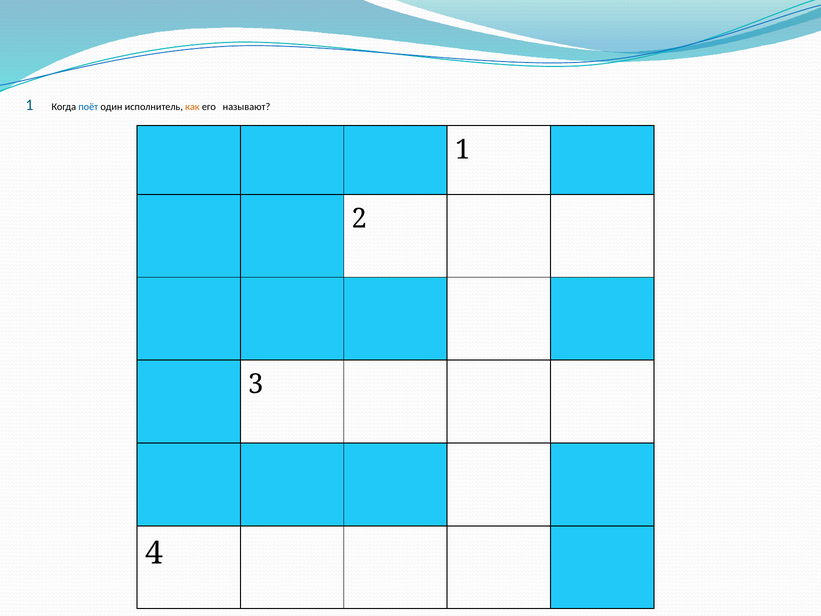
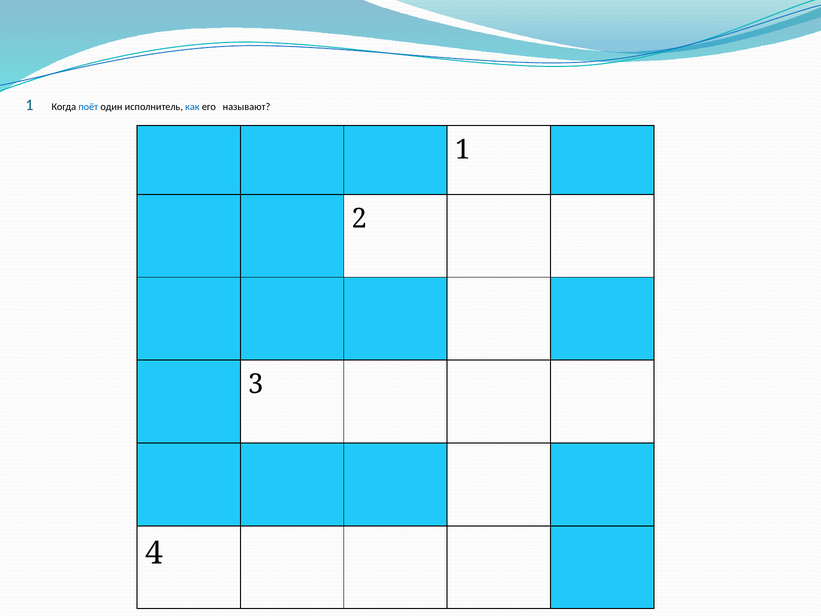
как colour: orange -> blue
